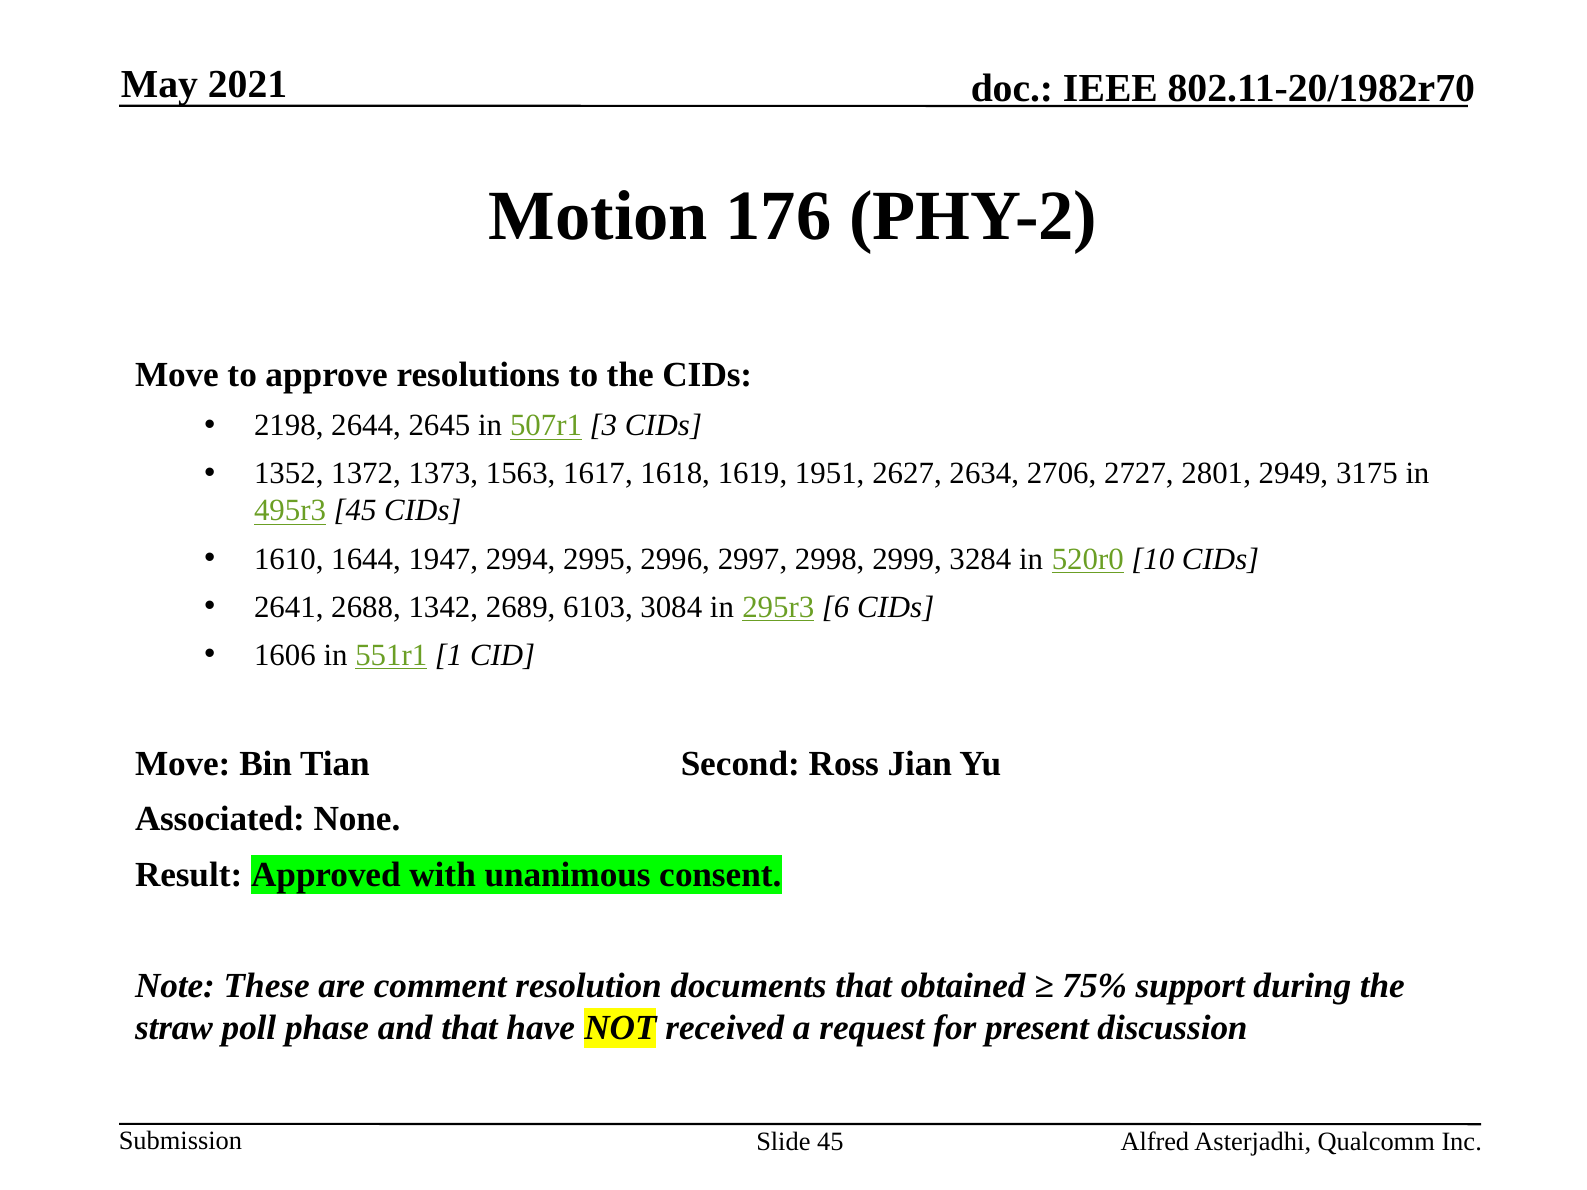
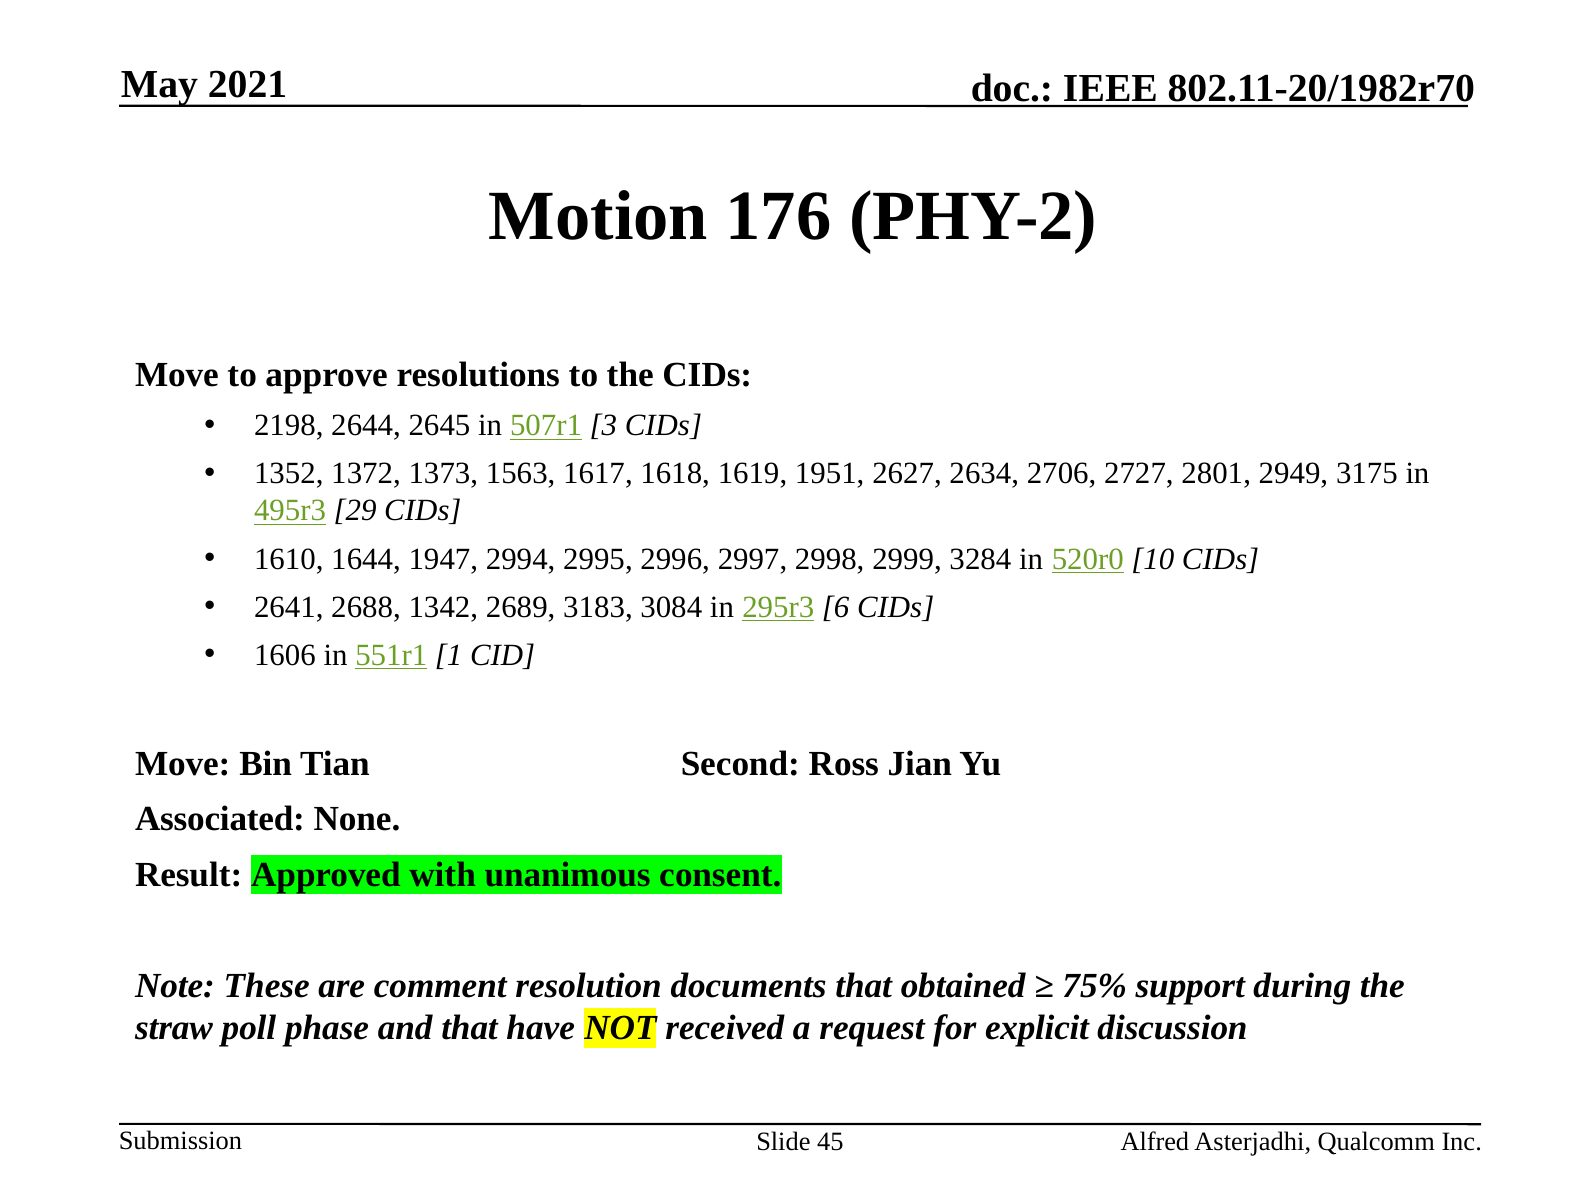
495r3 45: 45 -> 29
6103: 6103 -> 3183
present: present -> explicit
